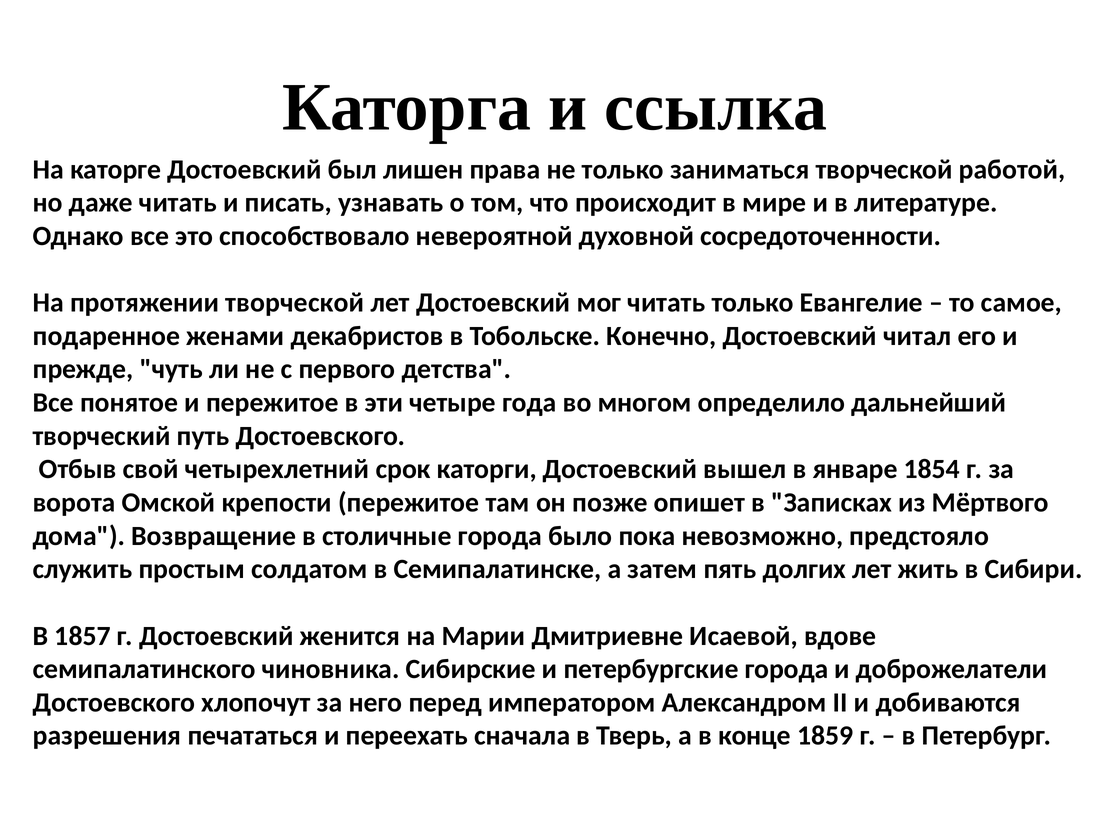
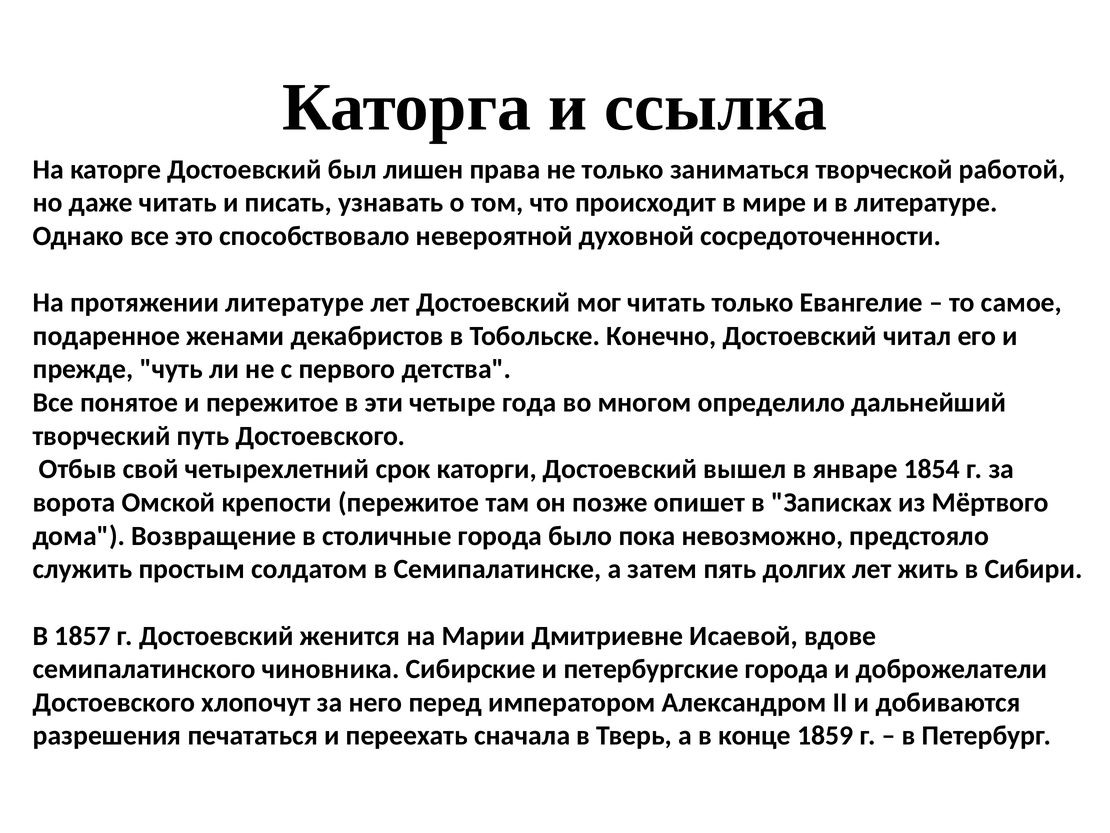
протяжении творческой: творческой -> литературе
